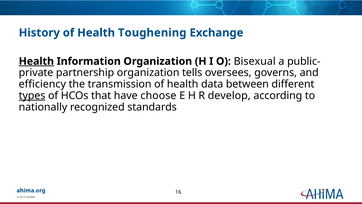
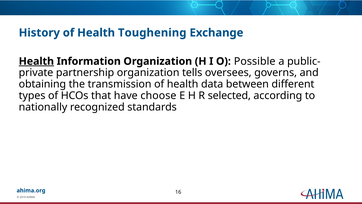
Bisexual: Bisexual -> Possible
efficiency: efficiency -> obtaining
types underline: present -> none
develop: develop -> selected
